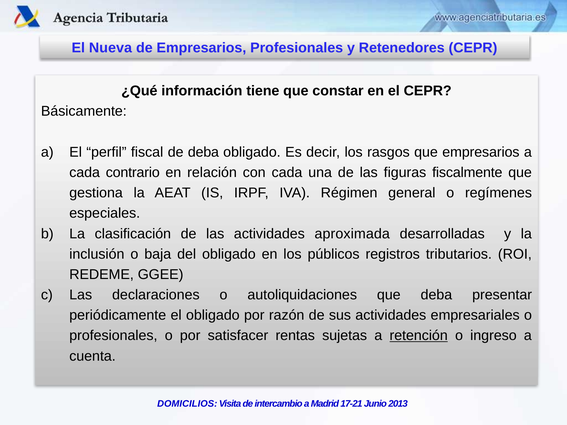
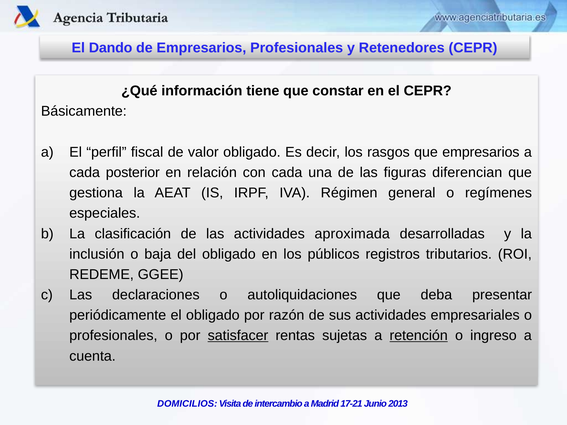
Nueva: Nueva -> Dando
de deba: deba -> valor
contrario: contrario -> posterior
fiscalmente: fiscalmente -> diferencian
satisfacer underline: none -> present
